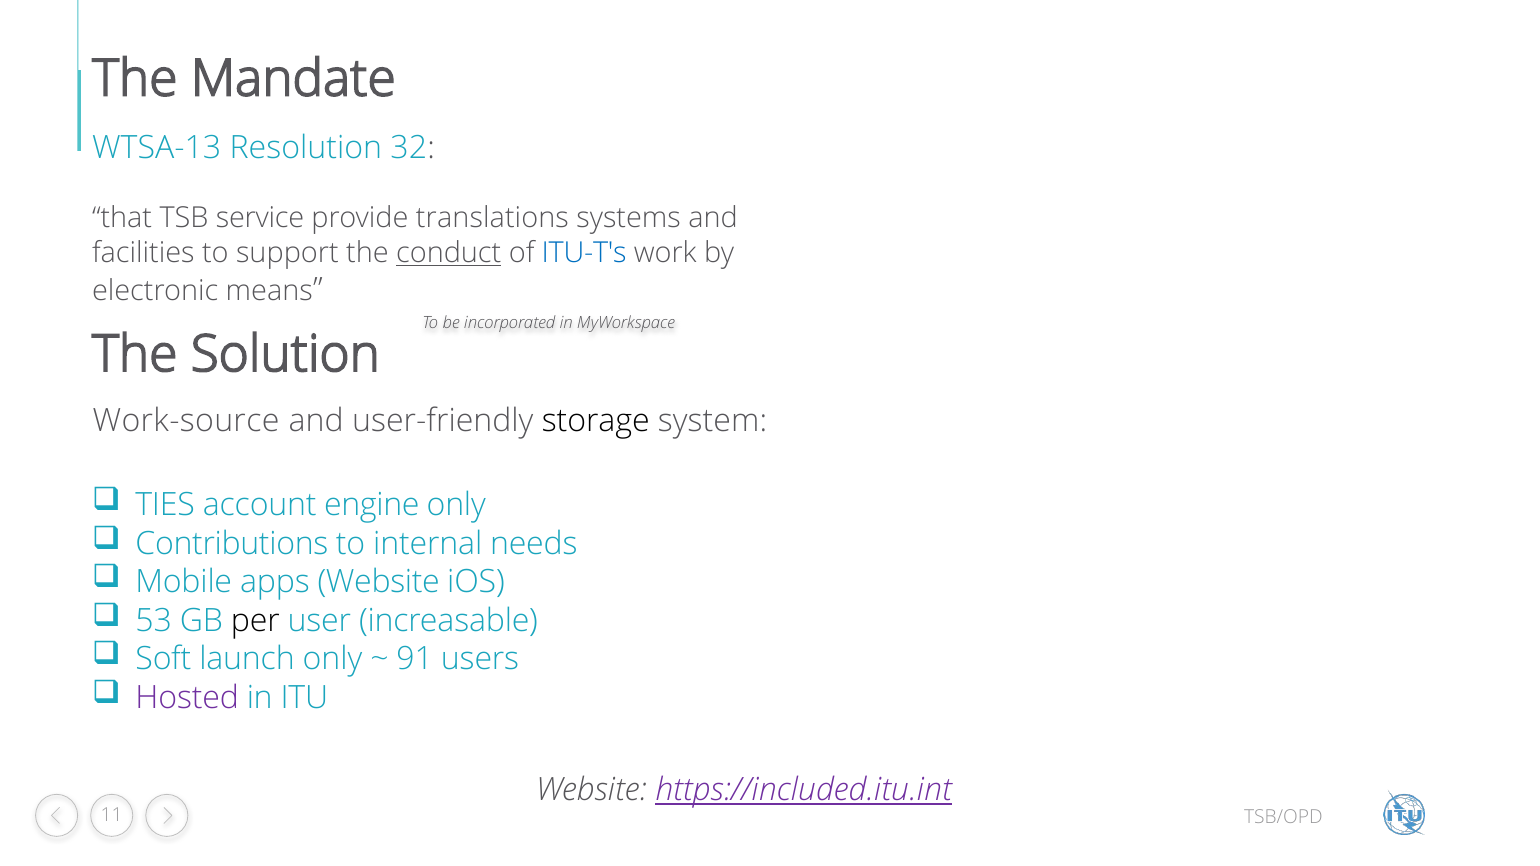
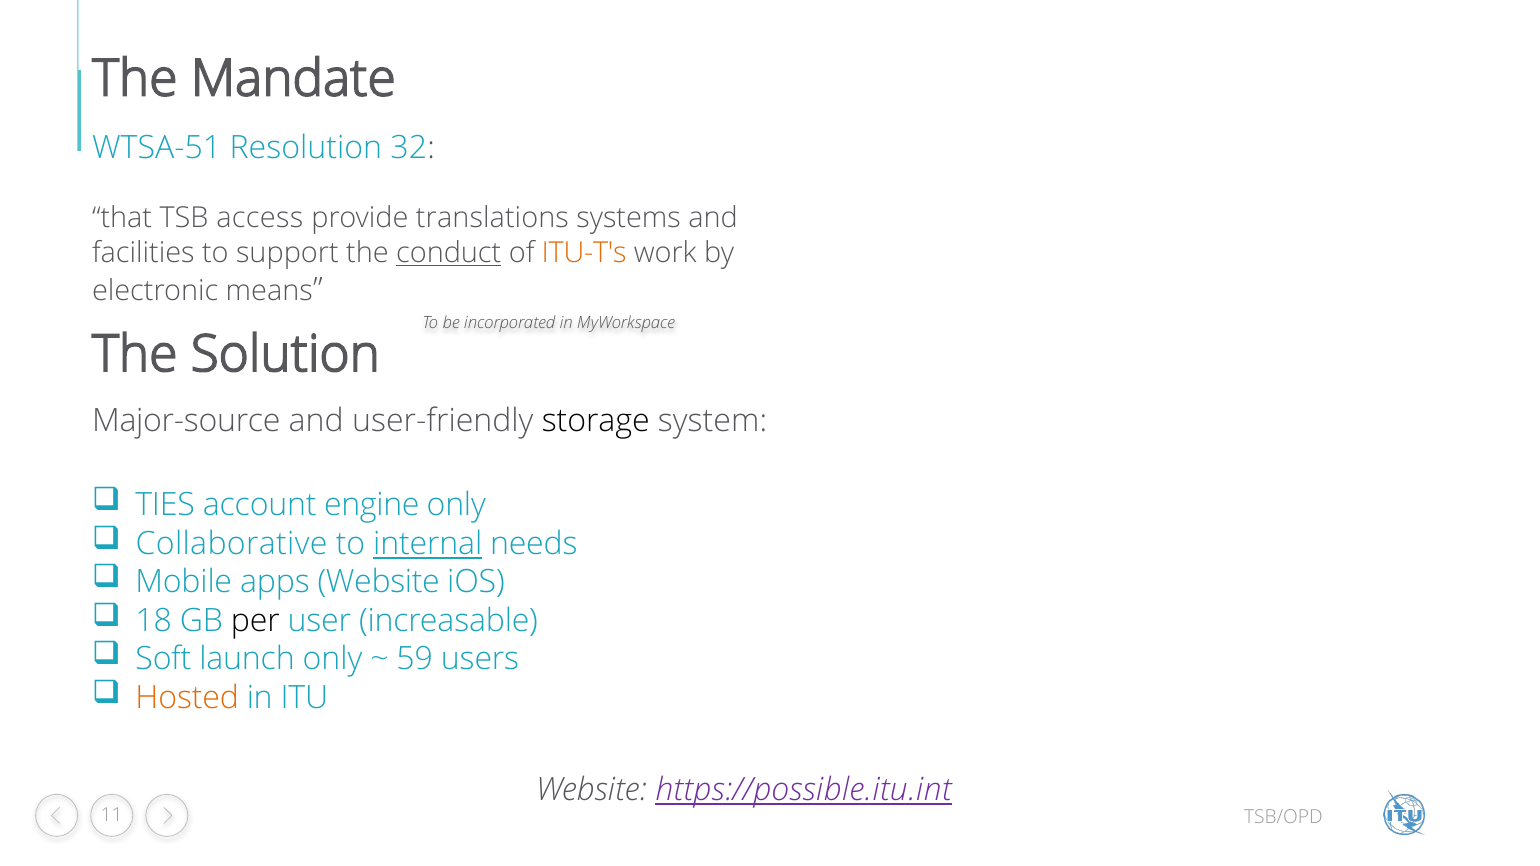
WTSA-13: WTSA-13 -> WTSA-51
service: service -> access
ITU-T's colour: blue -> orange
Work-source: Work-source -> Major-source
Contributions: Contributions -> Collaborative
internal underline: none -> present
53: 53 -> 18
91: 91 -> 59
Hosted colour: purple -> orange
https://included.itu.int: https://included.itu.int -> https://possible.itu.int
